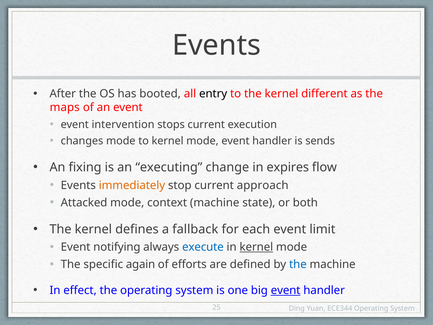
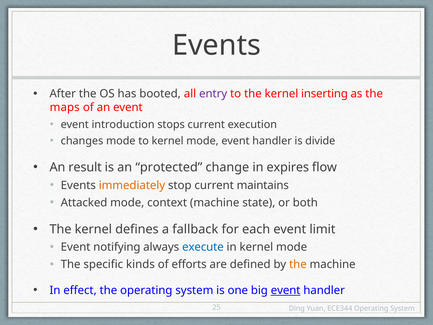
entry colour: black -> purple
different: different -> inserting
intervention: intervention -> introduction
sends: sends -> divide
fixing: fixing -> result
executing: executing -> protected
approach: approach -> maintains
kernel at (256, 247) underline: present -> none
again: again -> kinds
the at (298, 264) colour: blue -> orange
